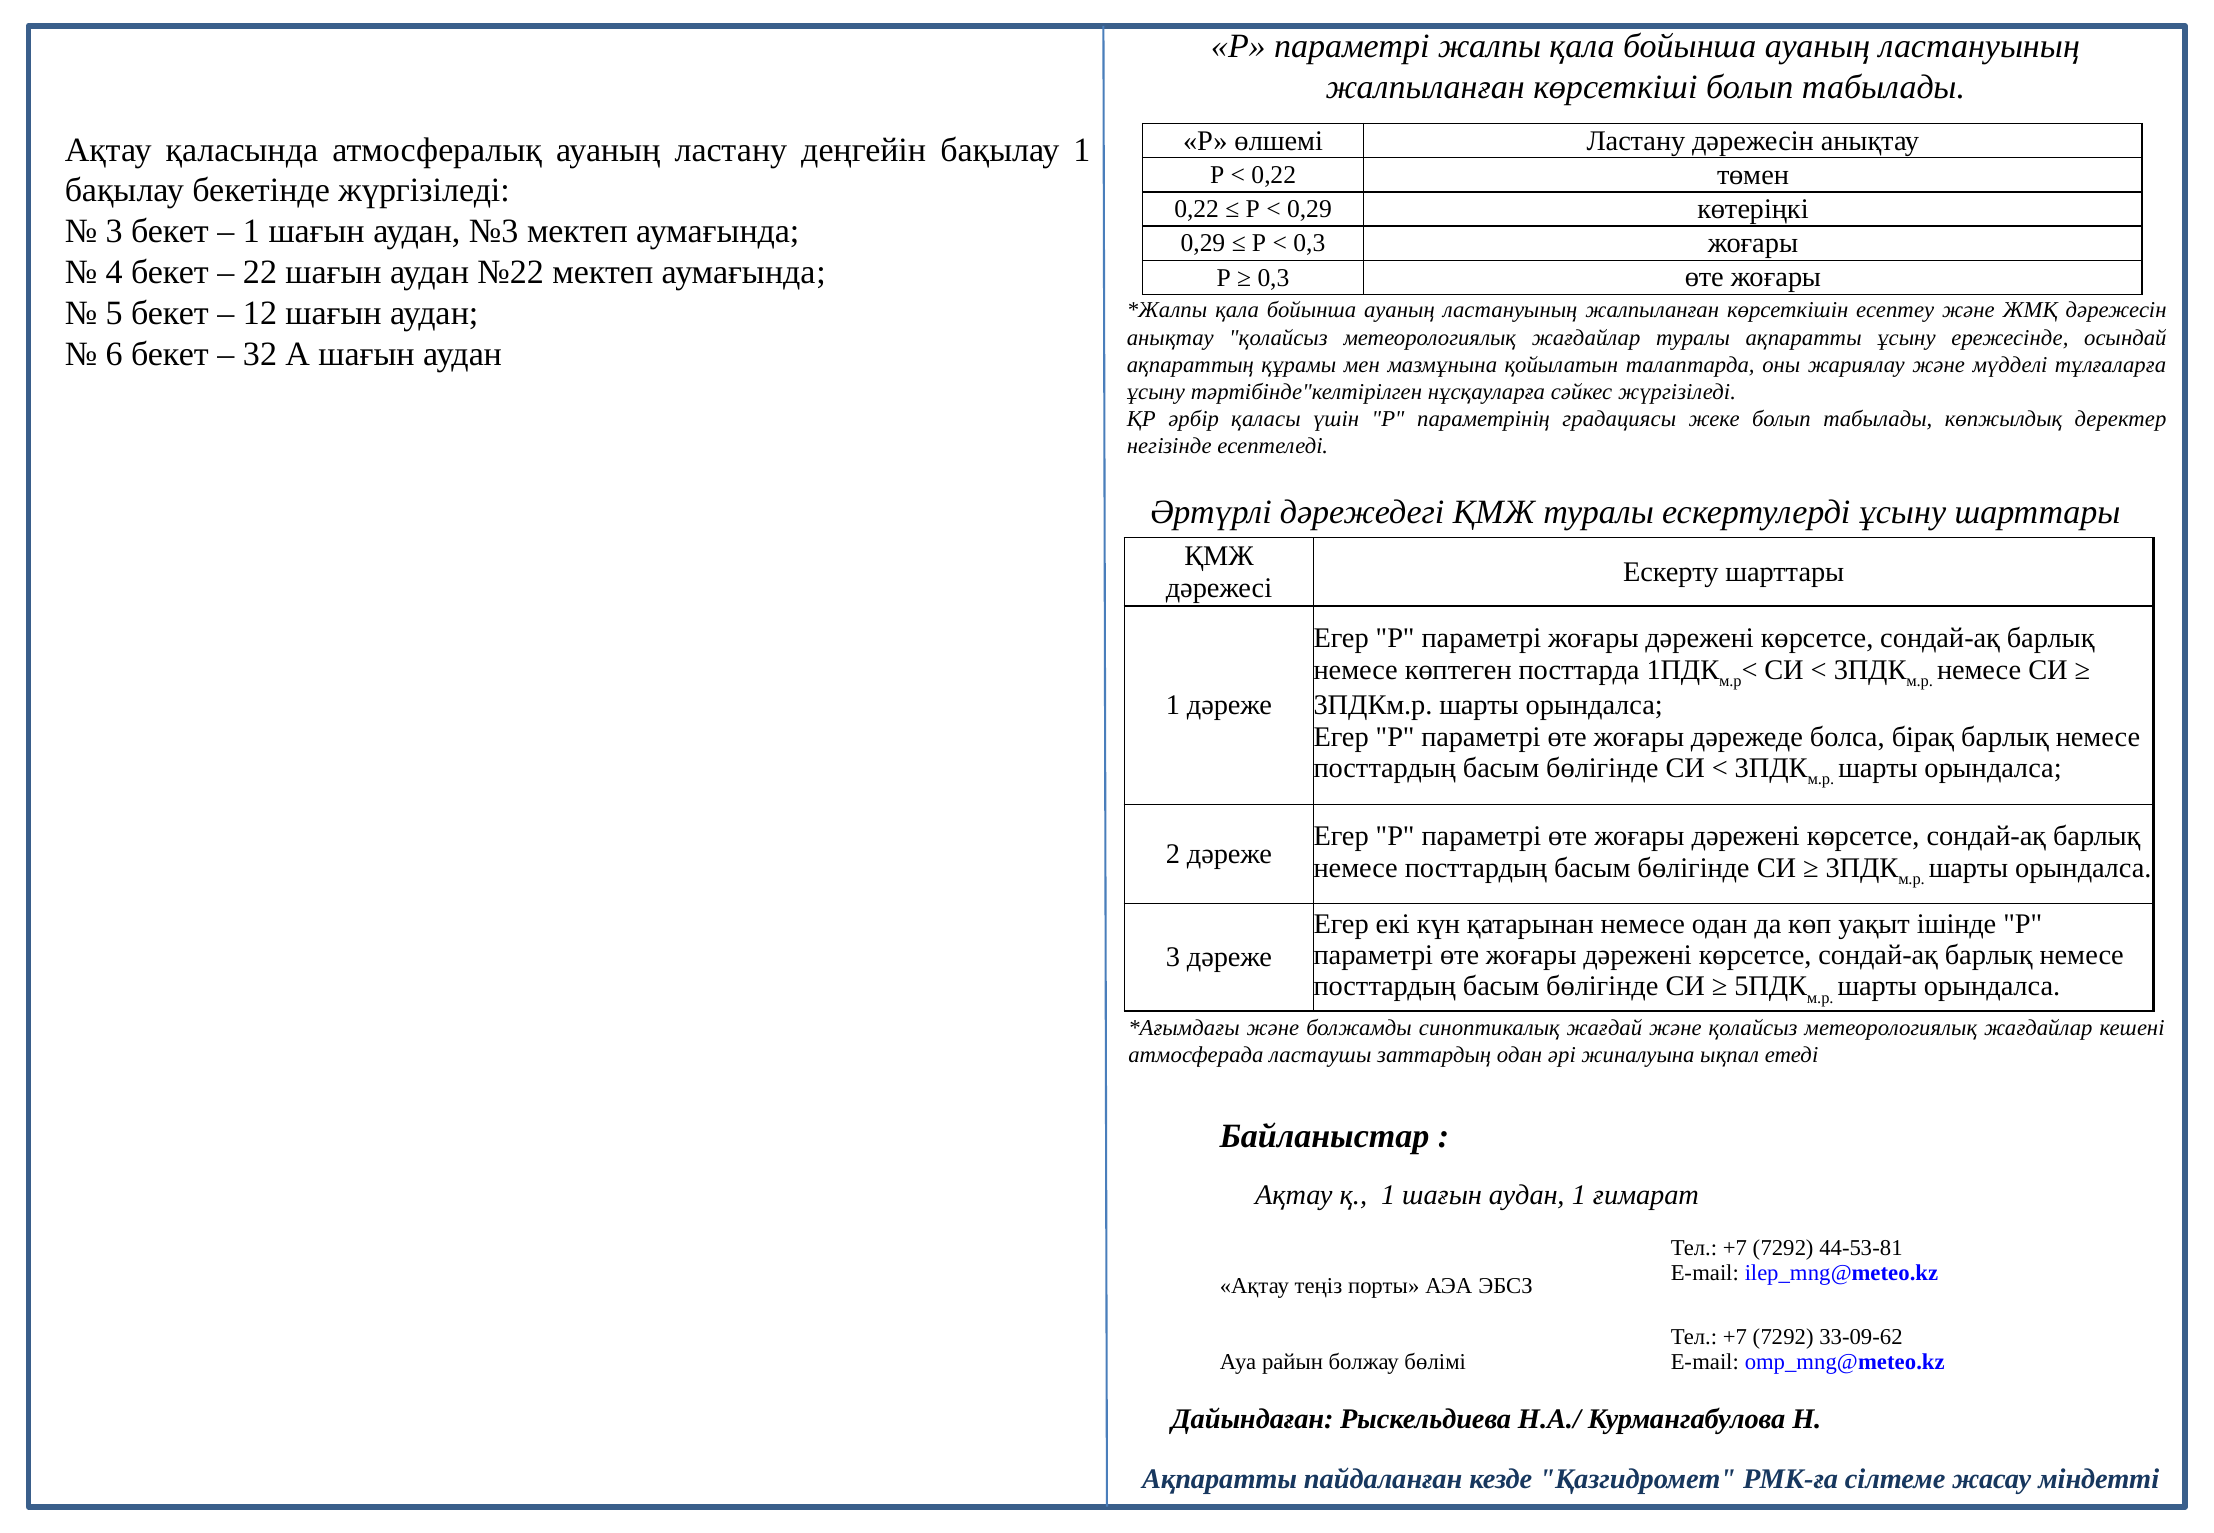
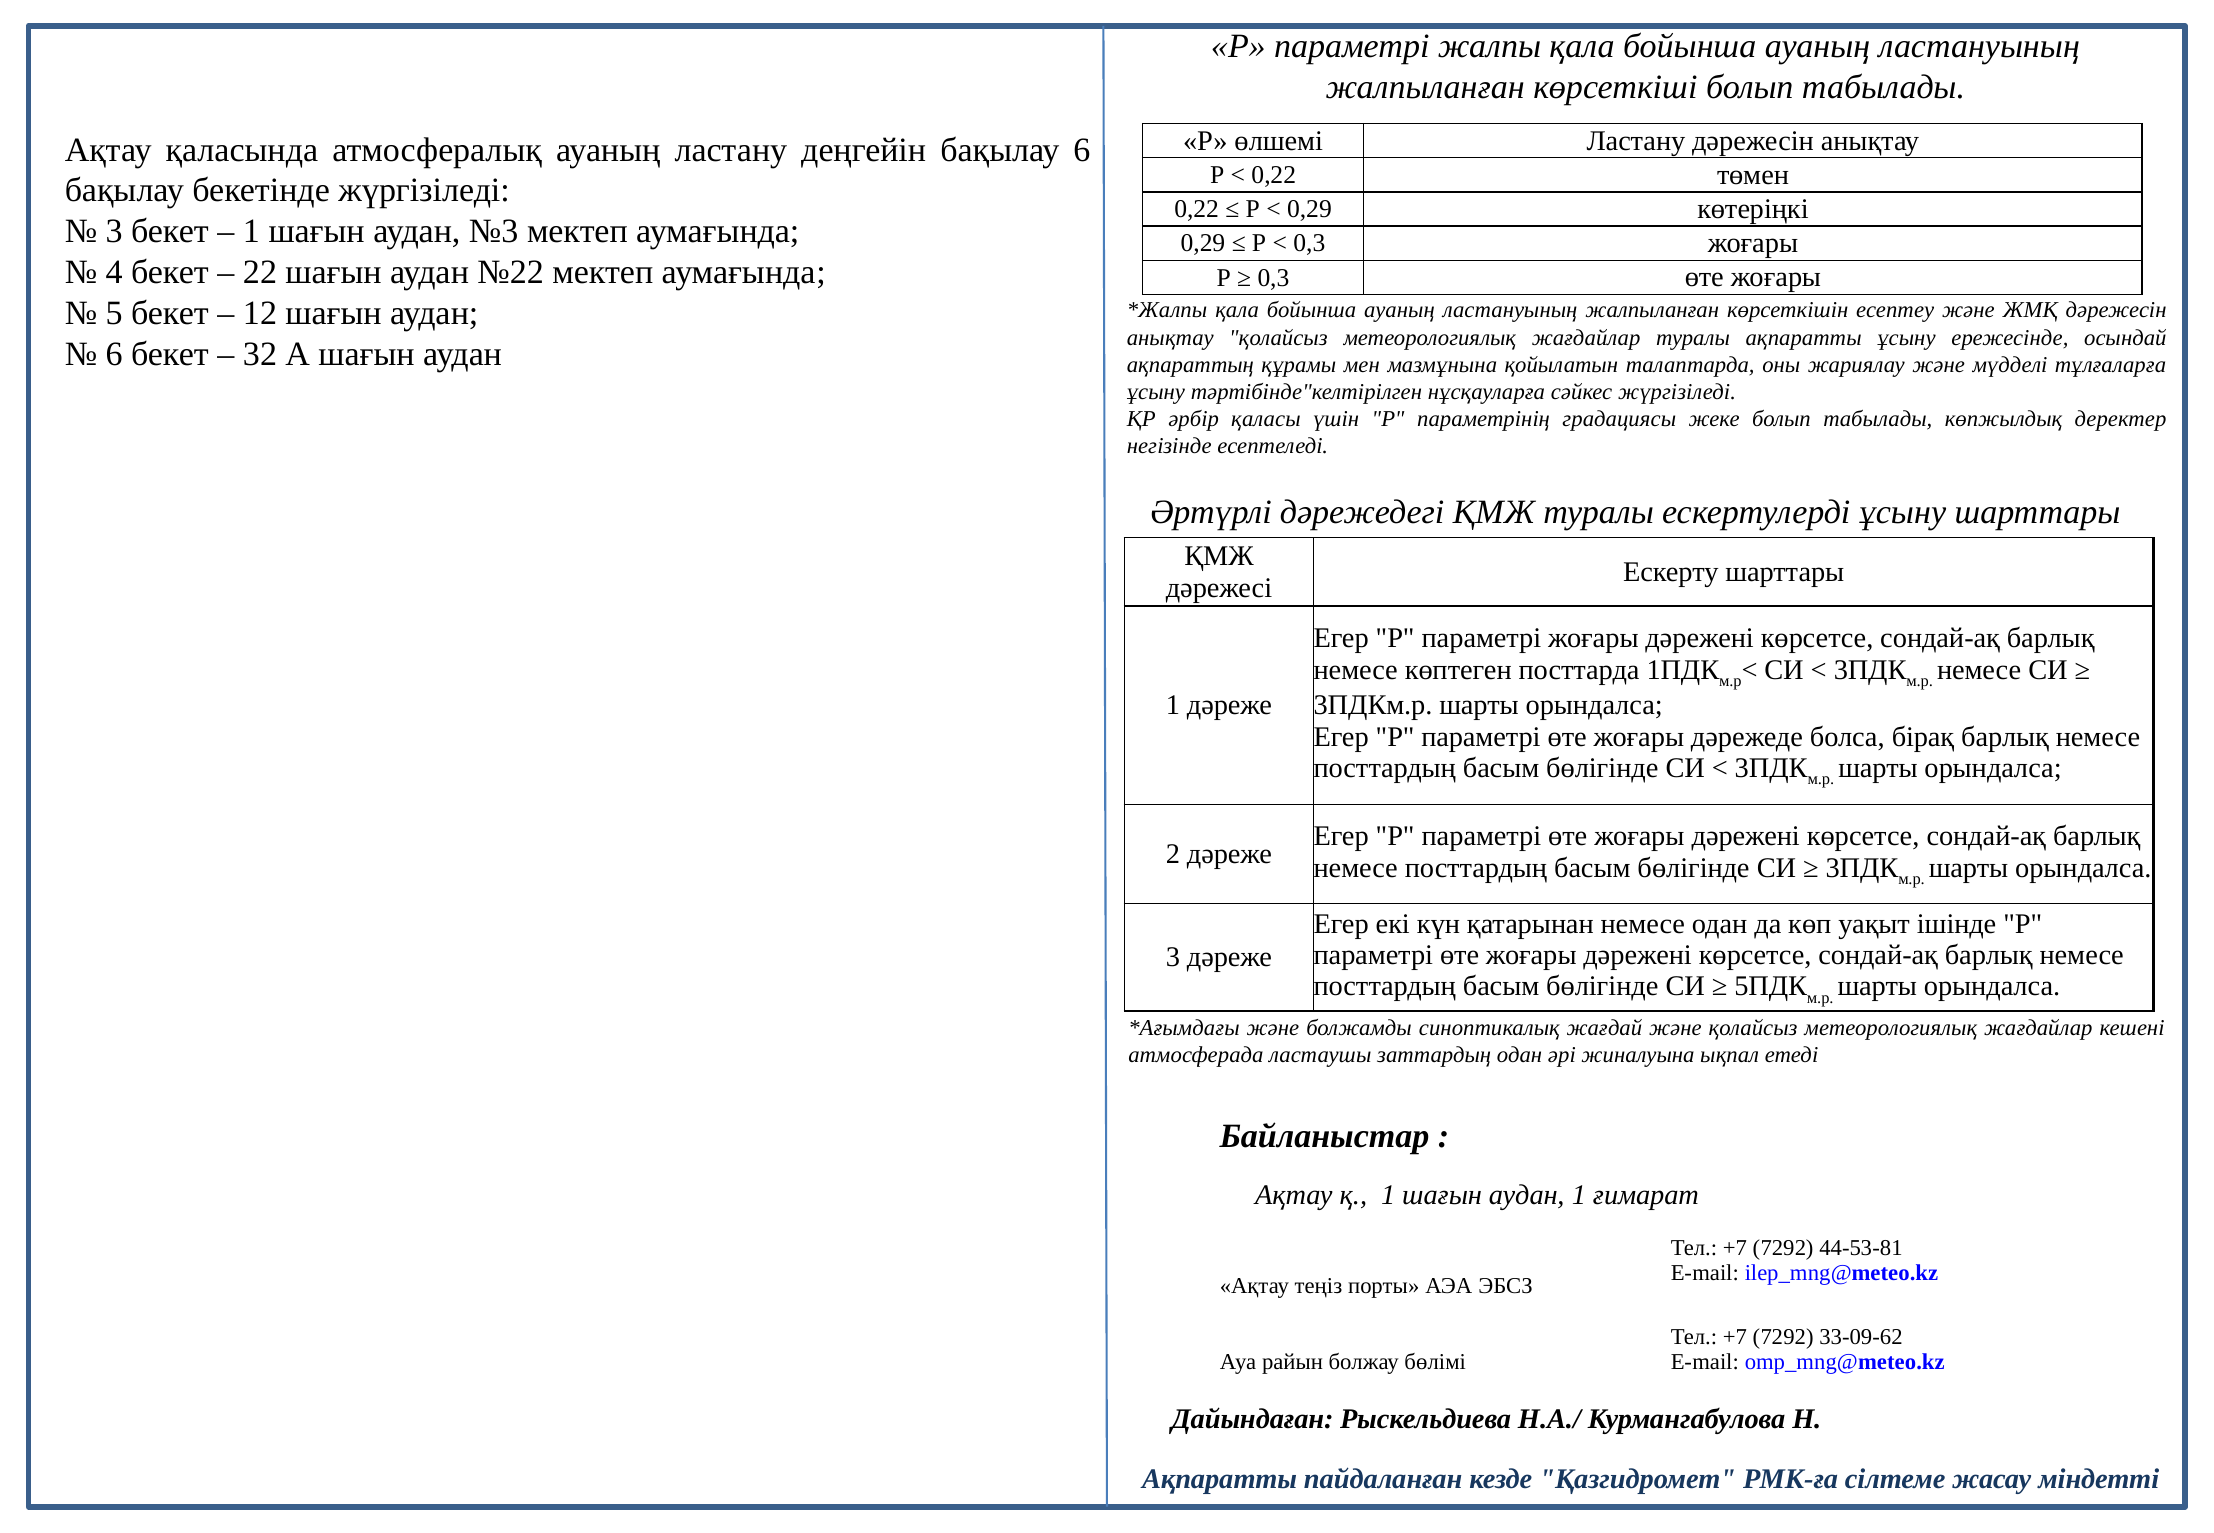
бақылау 1: 1 -> 6
